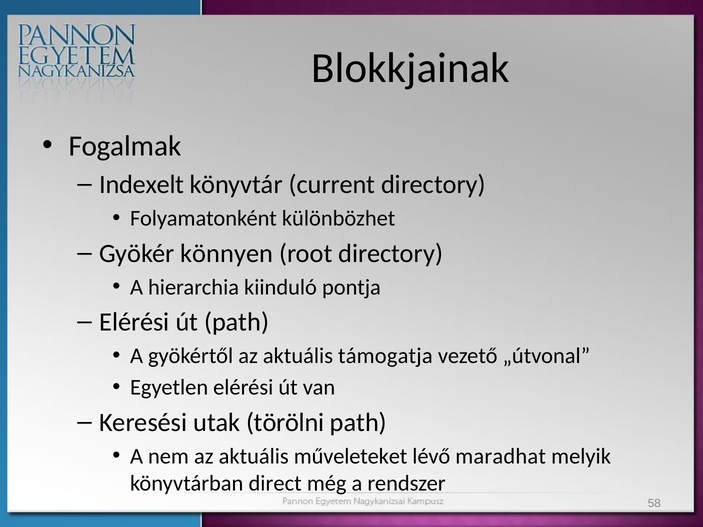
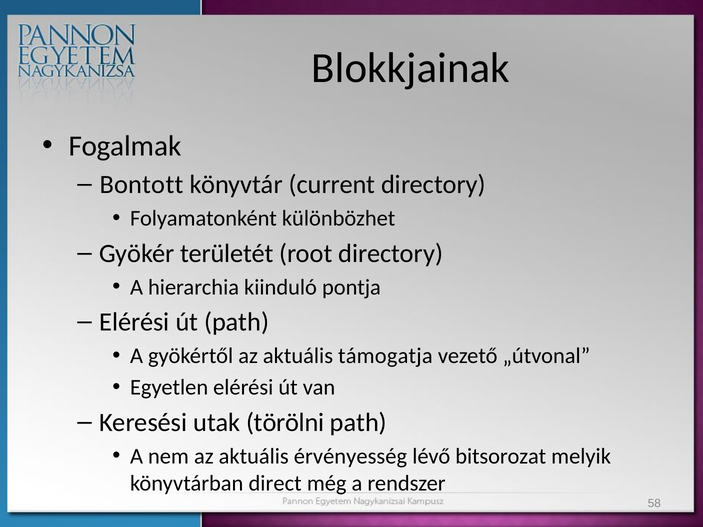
Indexelt: Indexelt -> Bontott
könnyen: könnyen -> területét
műveleteket: műveleteket -> érvényesség
maradhat: maradhat -> bitsorozat
